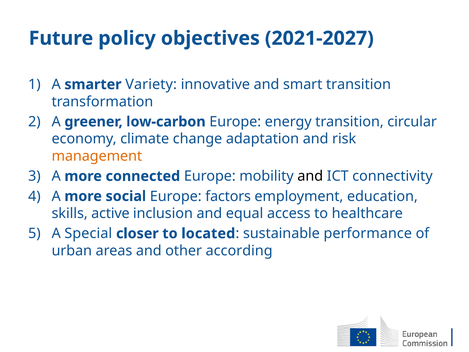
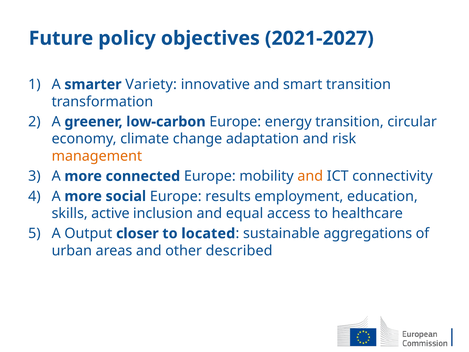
and at (310, 176) colour: black -> orange
factors: factors -> results
Special: Special -> Output
performance: performance -> aggregations
according: according -> described
